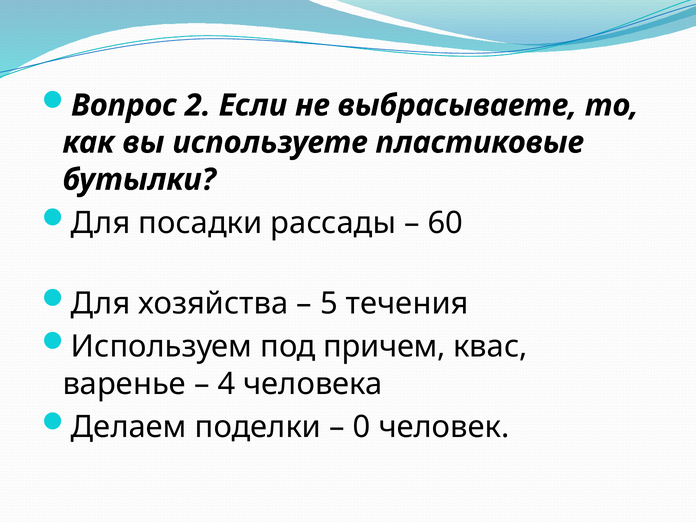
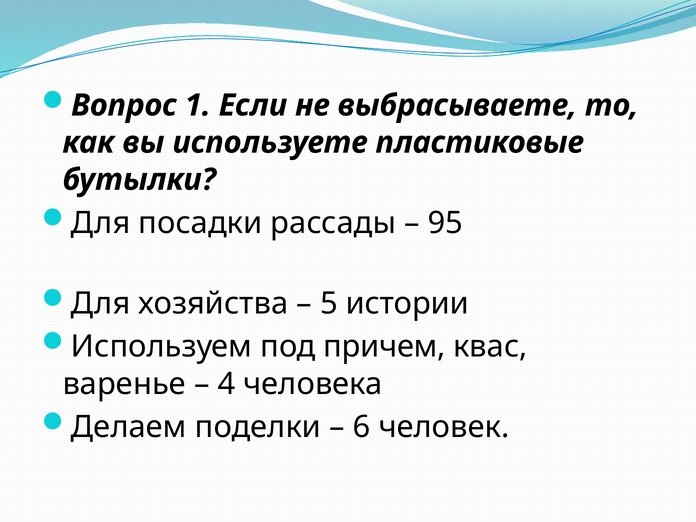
2: 2 -> 1
60: 60 -> 95
течения: течения -> истории
0: 0 -> 6
